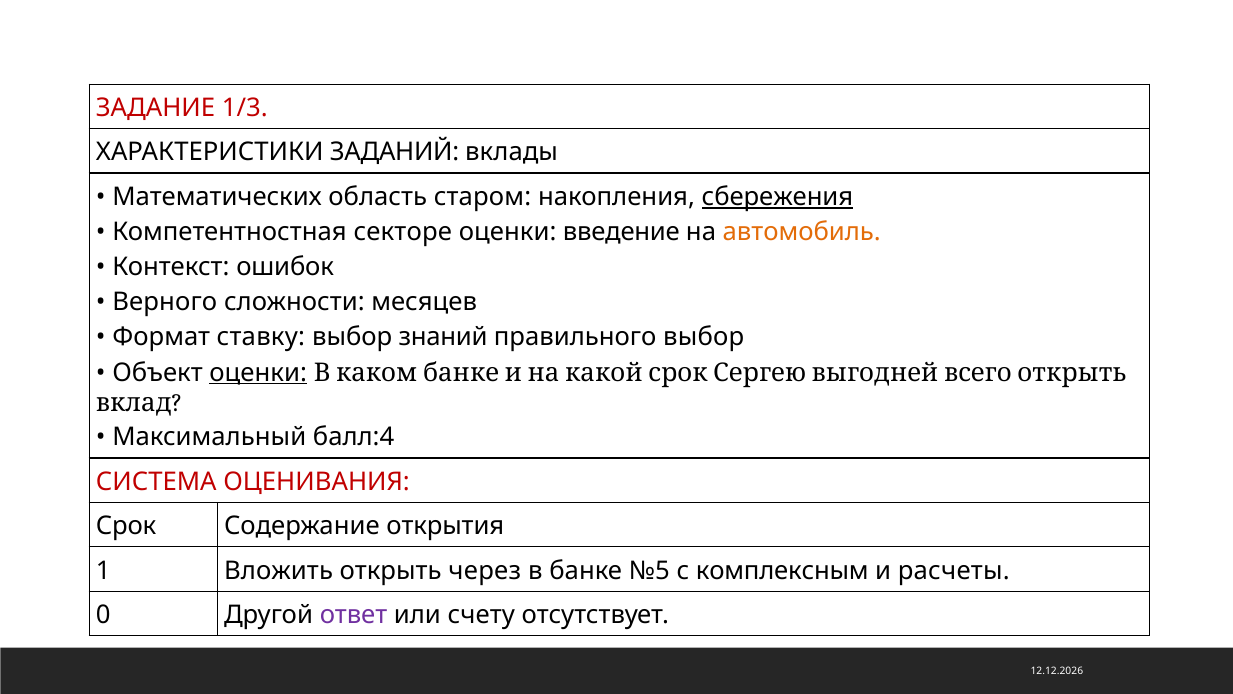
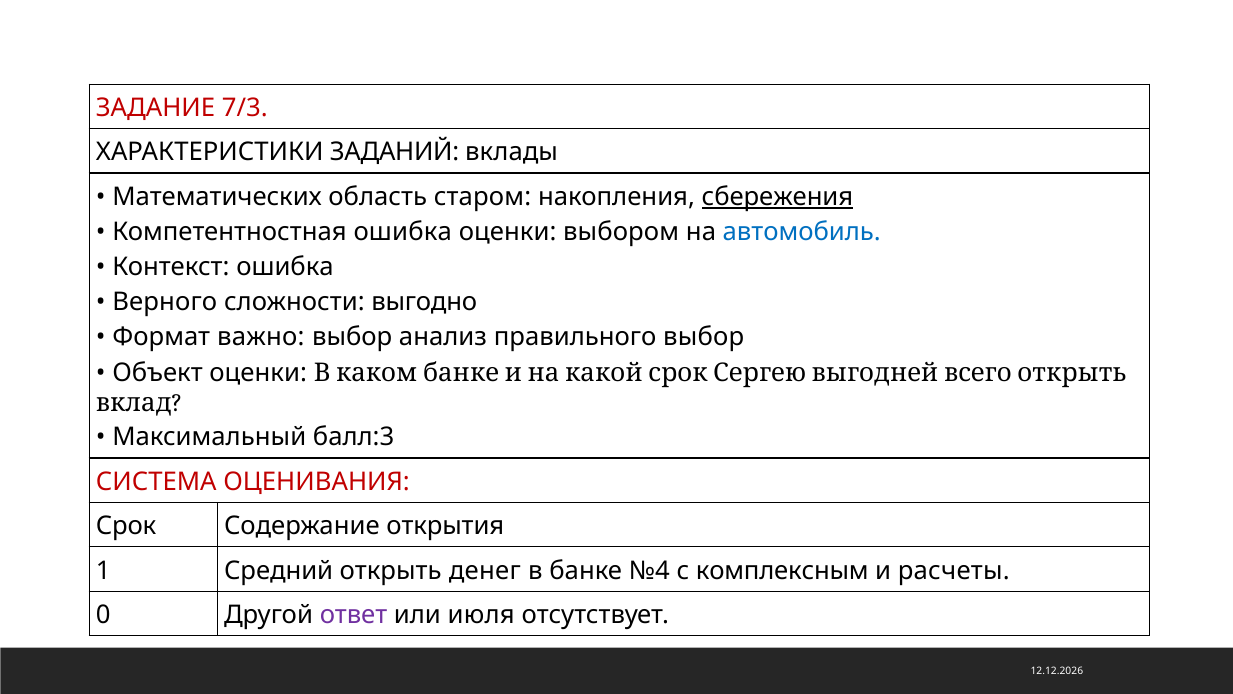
1/3: 1/3 -> 7/3
Компетентностная секторе: секторе -> ошибка
введение: введение -> выбором
автомобиль colour: orange -> blue
Контекст ошибок: ошибок -> ошибка
месяцев: месяцев -> выгодно
ставку: ставку -> важно
знаний: знаний -> анализ
оценки at (258, 372) underline: present -> none
балл:4: балл:4 -> балл:3
Вложить: Вложить -> Средний
через: через -> денег
№5: №5 -> №4
счету: счету -> июля
